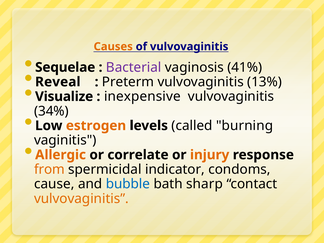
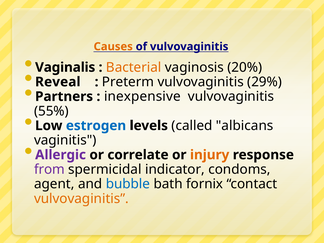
Sequelae: Sequelae -> Vaginalis
Bacterial colour: purple -> orange
41%: 41% -> 20%
13%: 13% -> 29%
Visualize: Visualize -> Partners
34%: 34% -> 55%
estrogen colour: orange -> blue
burning: burning -> albicans
Allergic colour: orange -> purple
from colour: orange -> purple
cause: cause -> agent
sharp: sharp -> fornix
